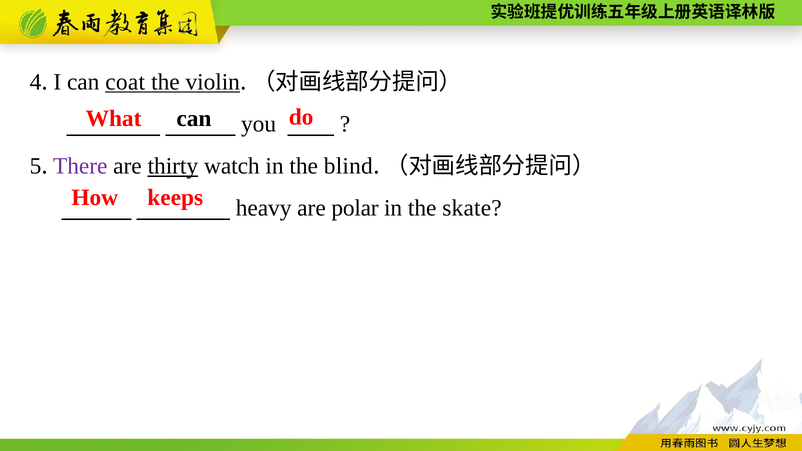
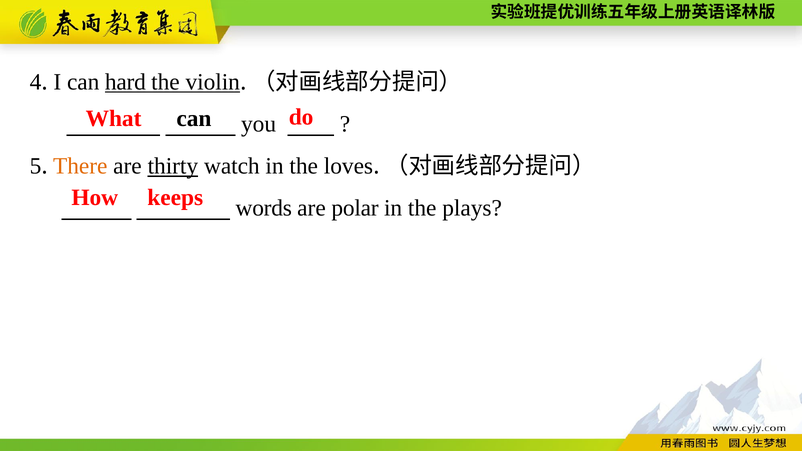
coat: coat -> hard
There colour: purple -> orange
blind: blind -> loves
heavy: heavy -> words
skate: skate -> plays
